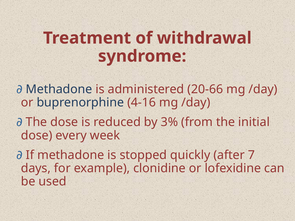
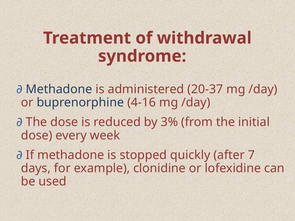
20-66: 20-66 -> 20-37
